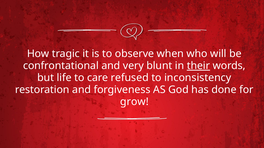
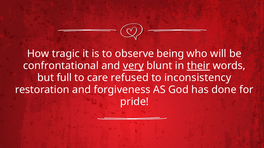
when: when -> being
very underline: none -> present
life: life -> full
grow: grow -> pride
